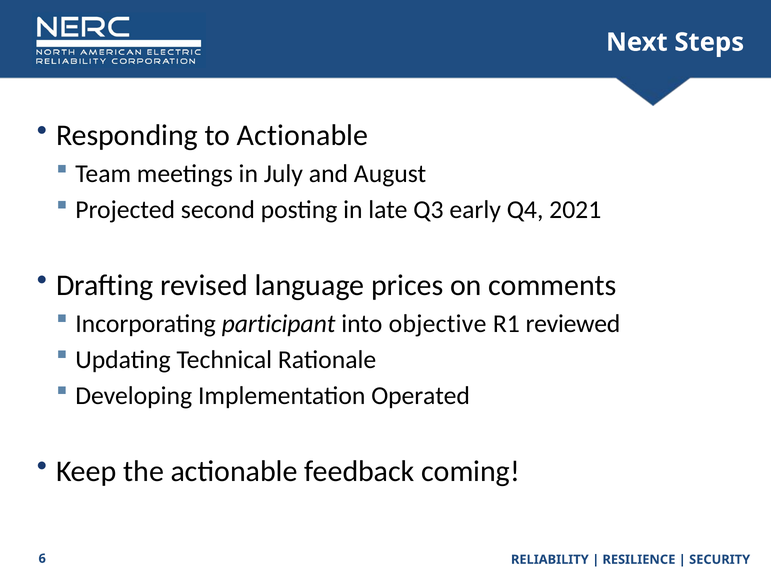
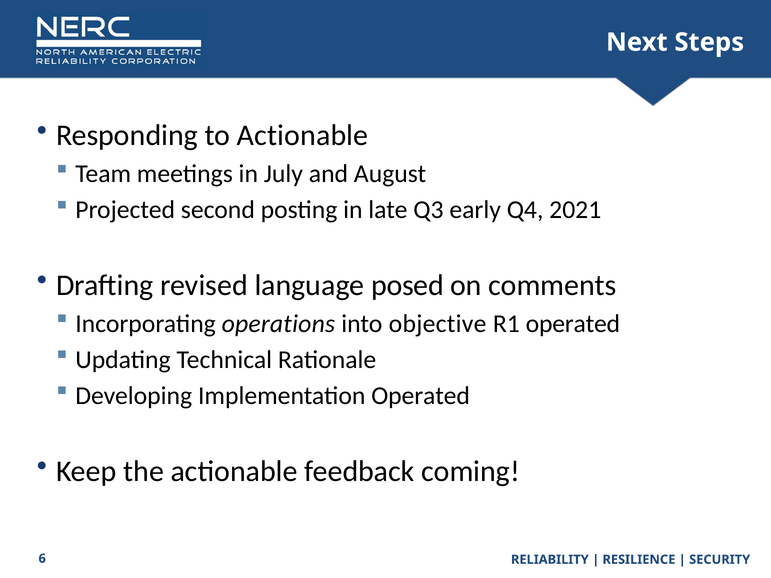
prices: prices -> posed
participant: participant -> operations
R1 reviewed: reviewed -> operated
